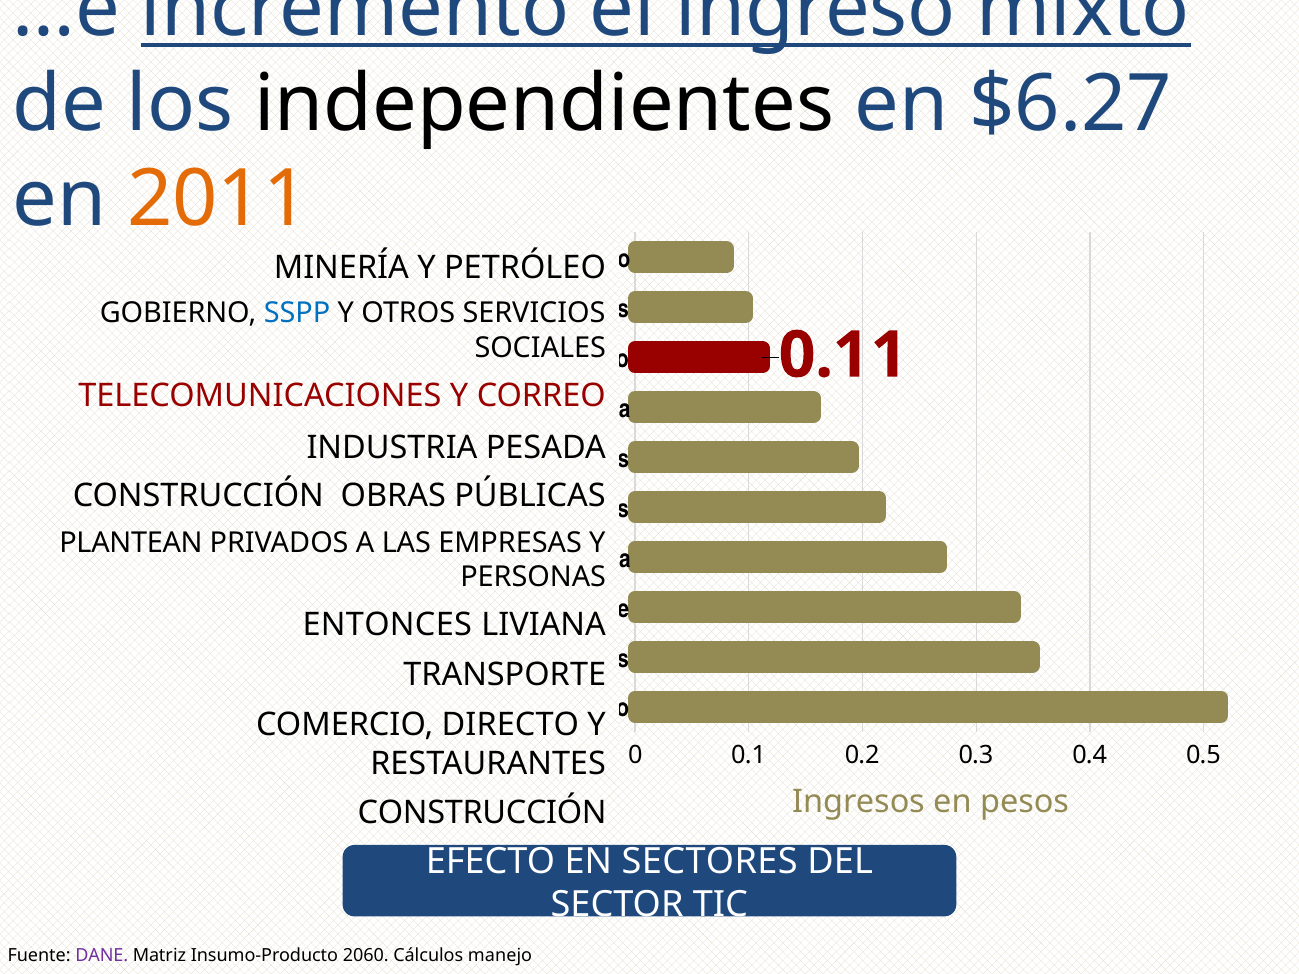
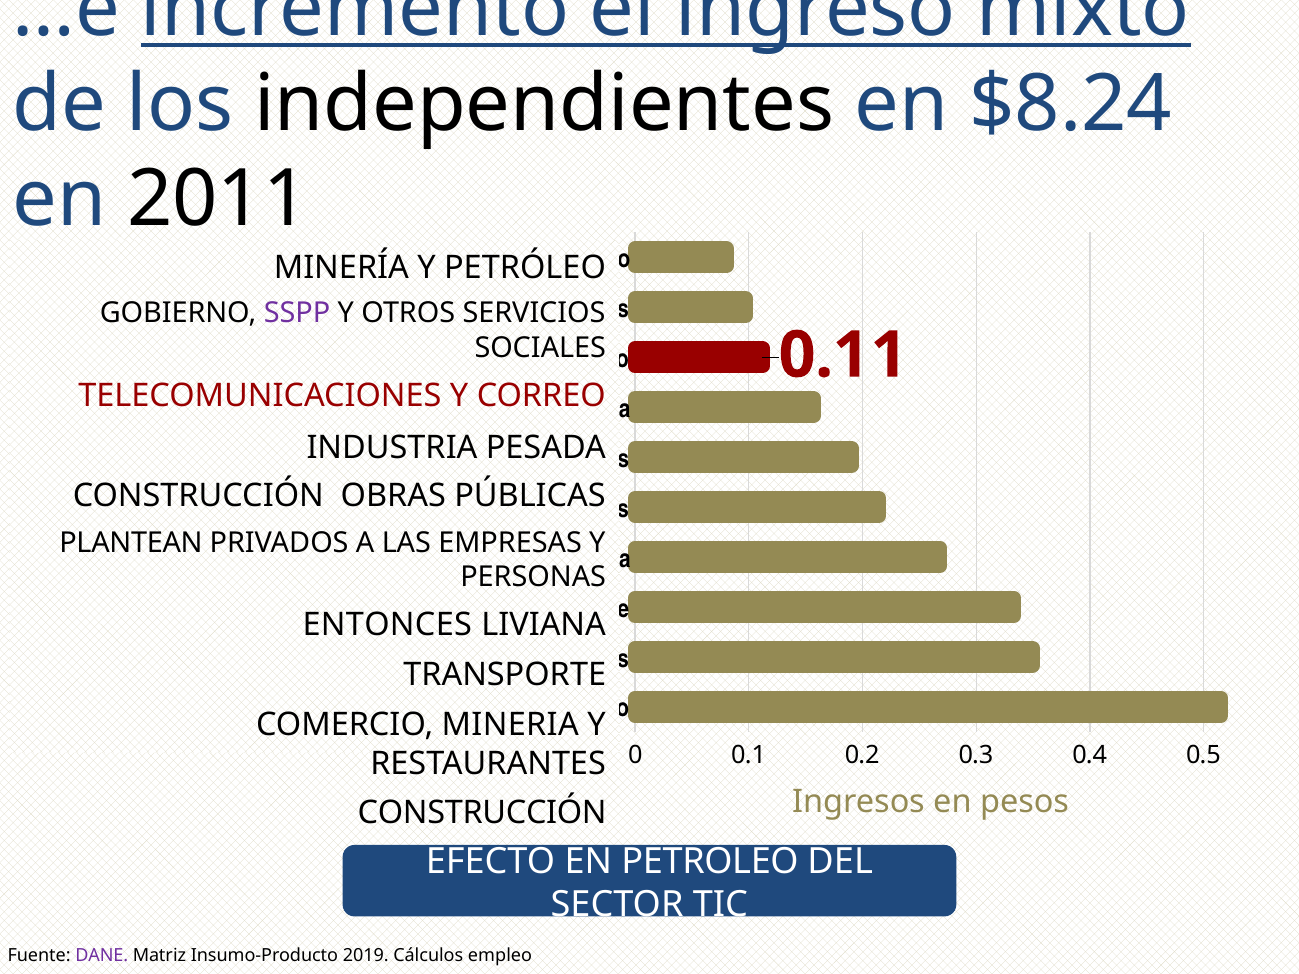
$6.27: $6.27 -> $8.24
2011 colour: orange -> black
SSPP colour: blue -> purple
COMERCIO DIRECTO: DIRECTO -> MINERIA
EN SECTORES: SECTORES -> PETRÓLEO
2060: 2060 -> 2019
manejo: manejo -> empleo
